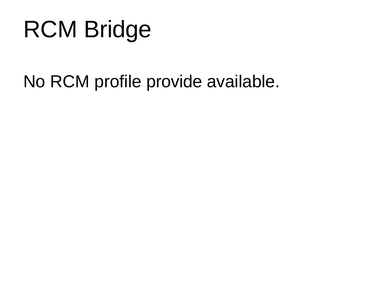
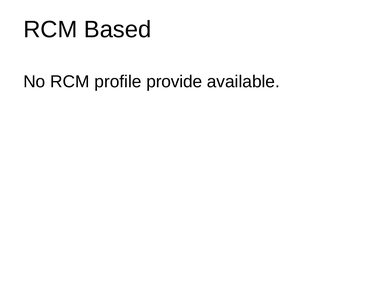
Bridge: Bridge -> Based
